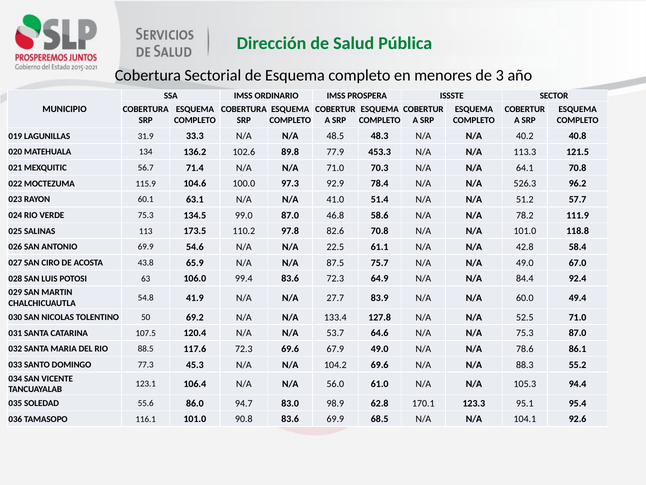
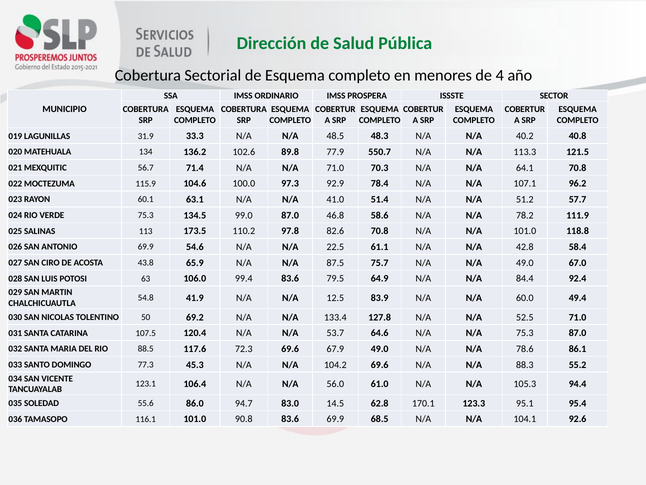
3: 3 -> 4
453.3: 453.3 -> 550.7
526.3: 526.3 -> 107.1
83.6 72.3: 72.3 -> 79.5
27.7: 27.7 -> 12.5
98.9: 98.9 -> 14.5
